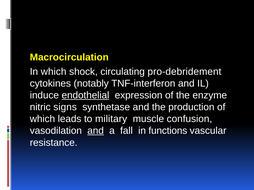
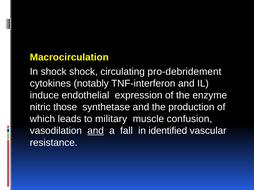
In which: which -> shock
endothelial underline: present -> none
signs: signs -> those
functions: functions -> identified
